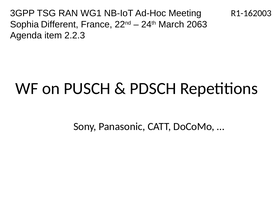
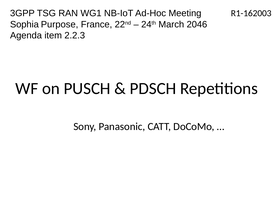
Different: Different -> Purpose
2063: 2063 -> 2046
